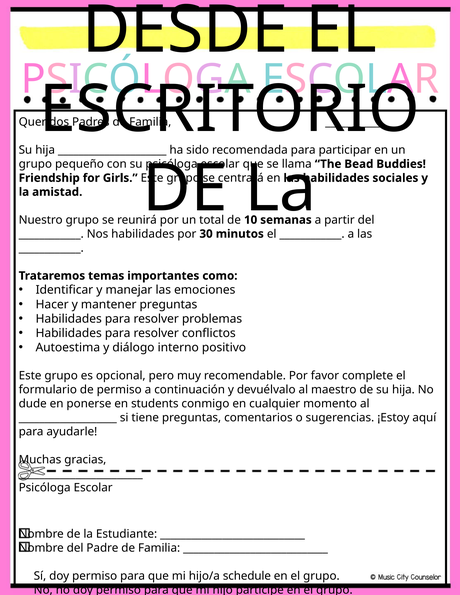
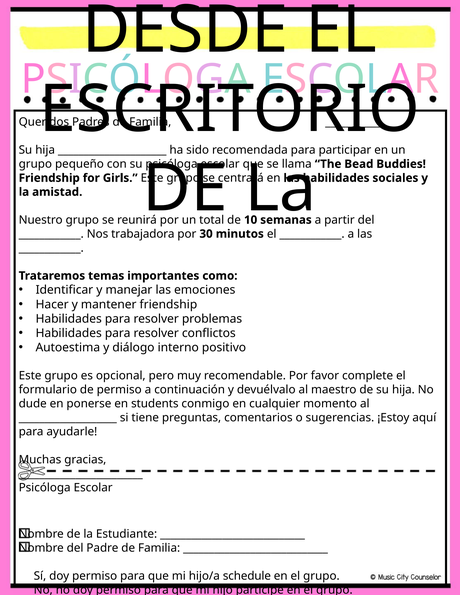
Nos habilidades: habilidades -> trabajadora
mantener preguntas: preguntas -> friendship
